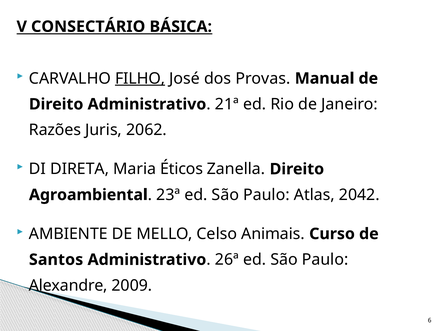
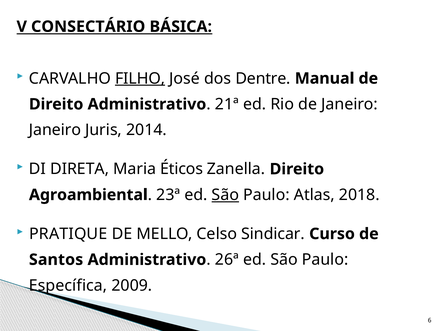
Provas: Provas -> Dentre
Razões at (55, 130): Razões -> Janeiro
2062: 2062 -> 2014
São at (225, 195) underline: none -> present
2042: 2042 -> 2018
AMBIENTE: AMBIENTE -> PRATIQUE
Animais: Animais -> Sindicar
Alexandre: Alexandre -> Específica
